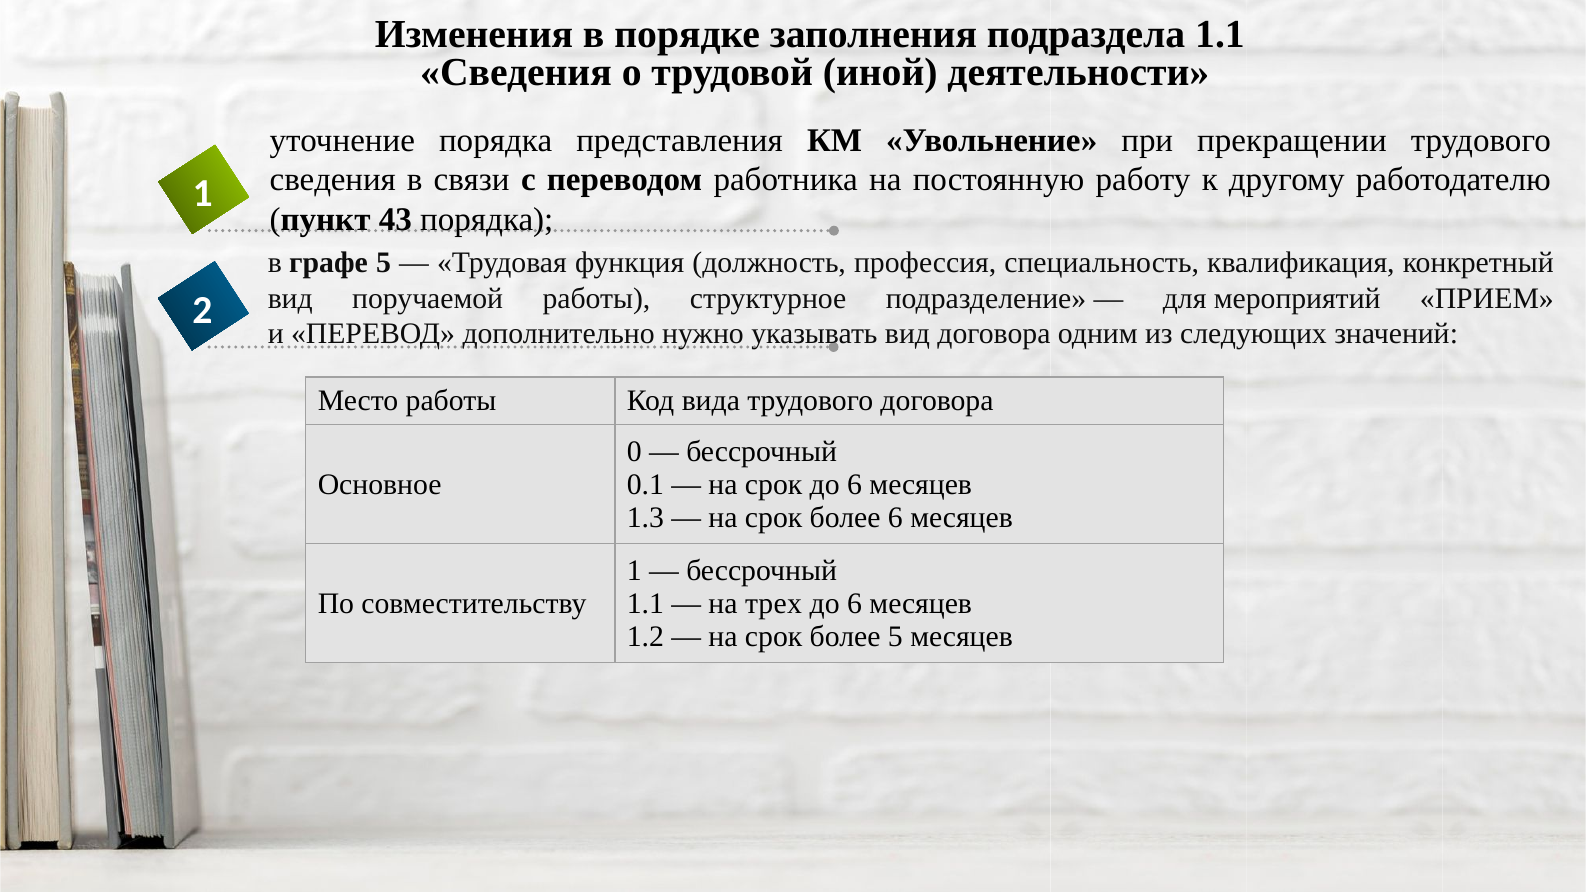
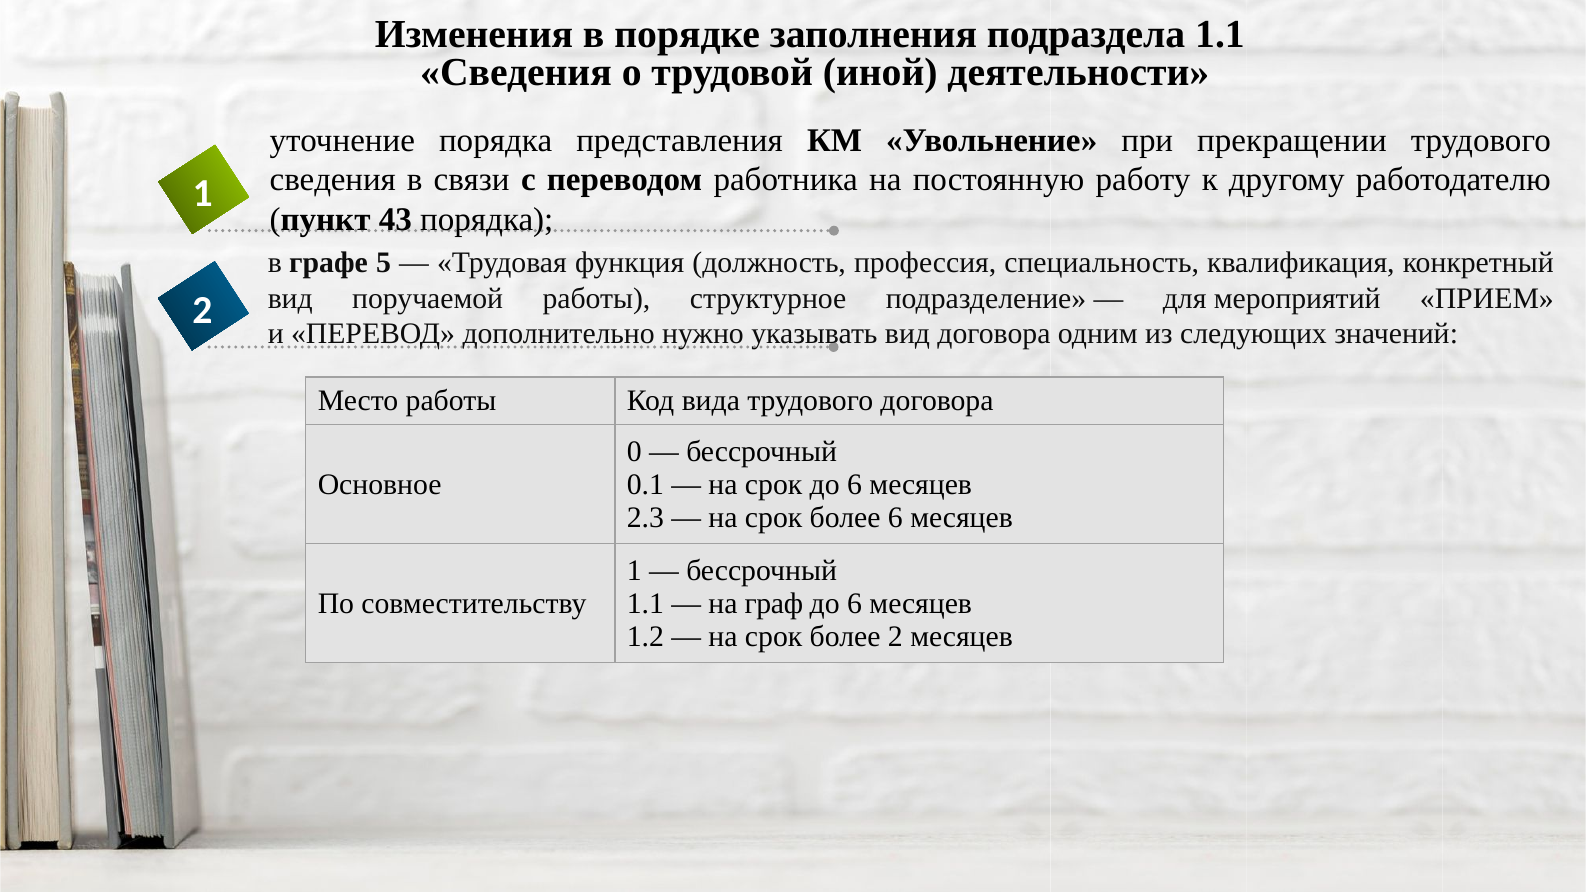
1.3: 1.3 -> 2.3
трех: трех -> граф
более 5: 5 -> 2
